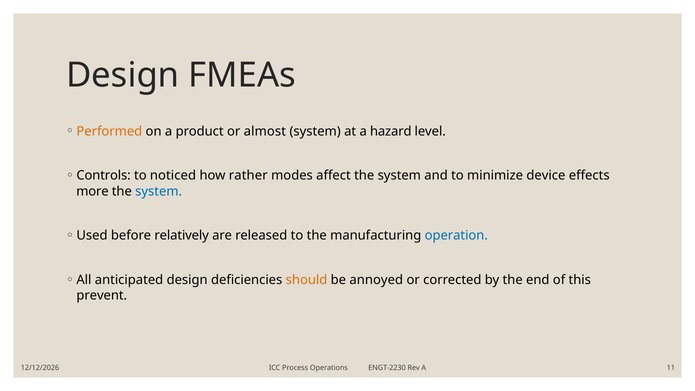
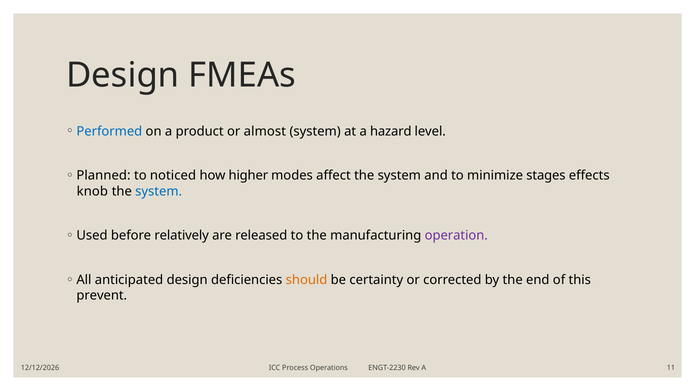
Performed colour: orange -> blue
Controls: Controls -> Planned
rather: rather -> higher
device: device -> stages
more: more -> knob
operation colour: blue -> purple
annoyed: annoyed -> certainty
